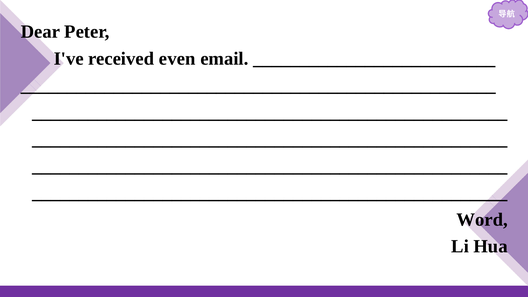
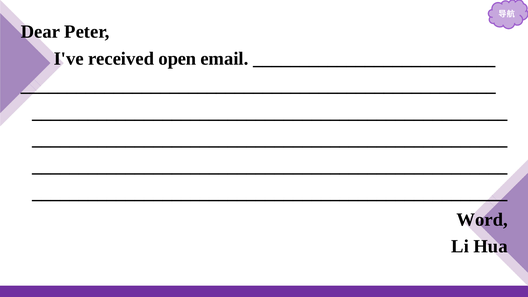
even: even -> open
